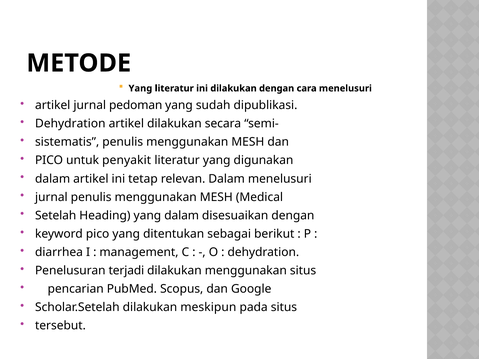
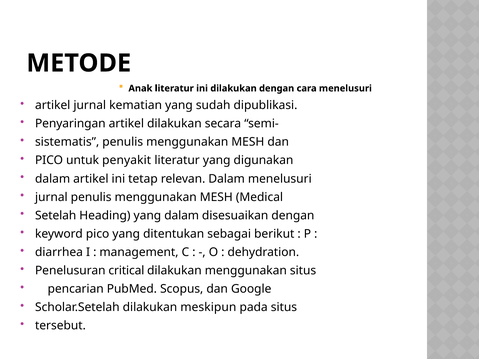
Yang at (140, 88): Yang -> Anak
pedoman: pedoman -> kematian
Dehydration at (70, 124): Dehydration -> Penyaringan
terjadi: terjadi -> critical
